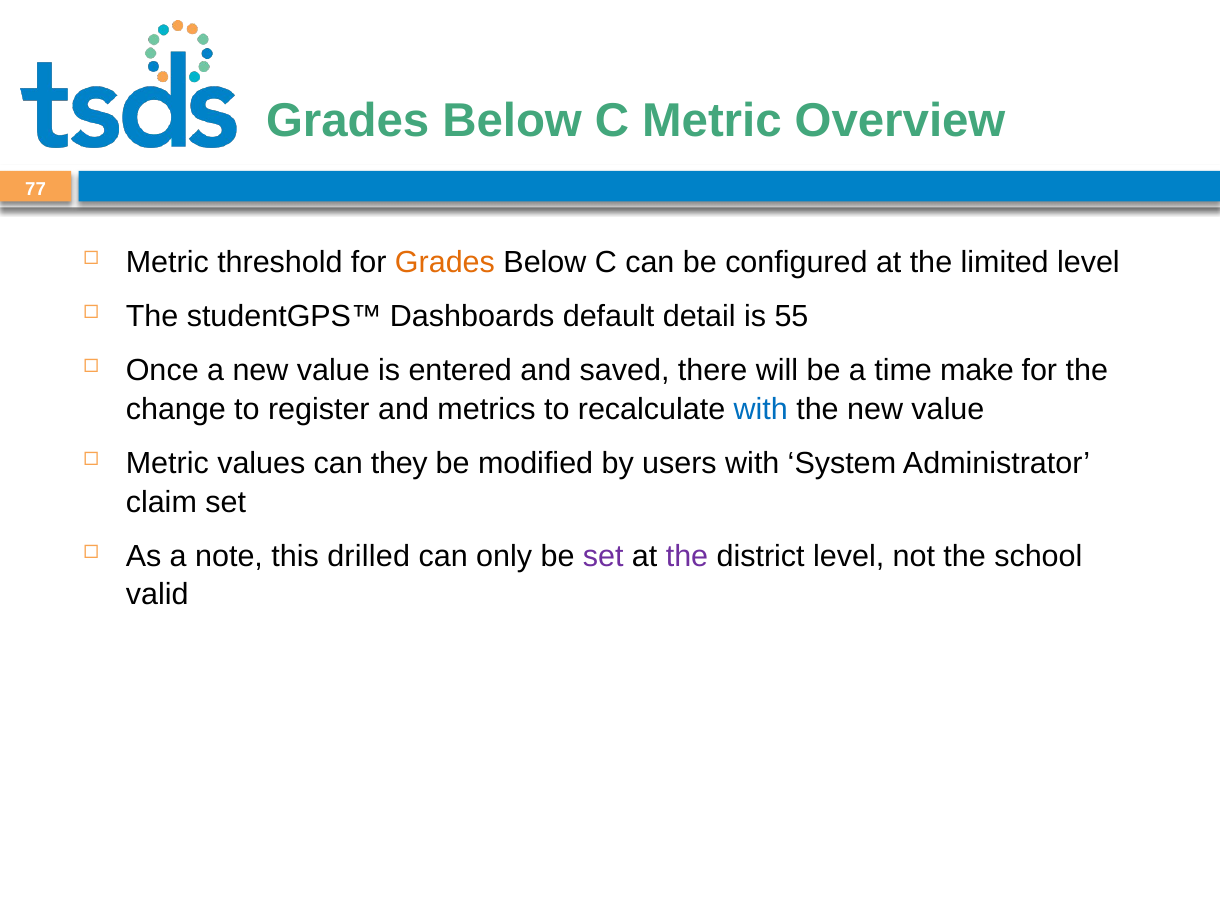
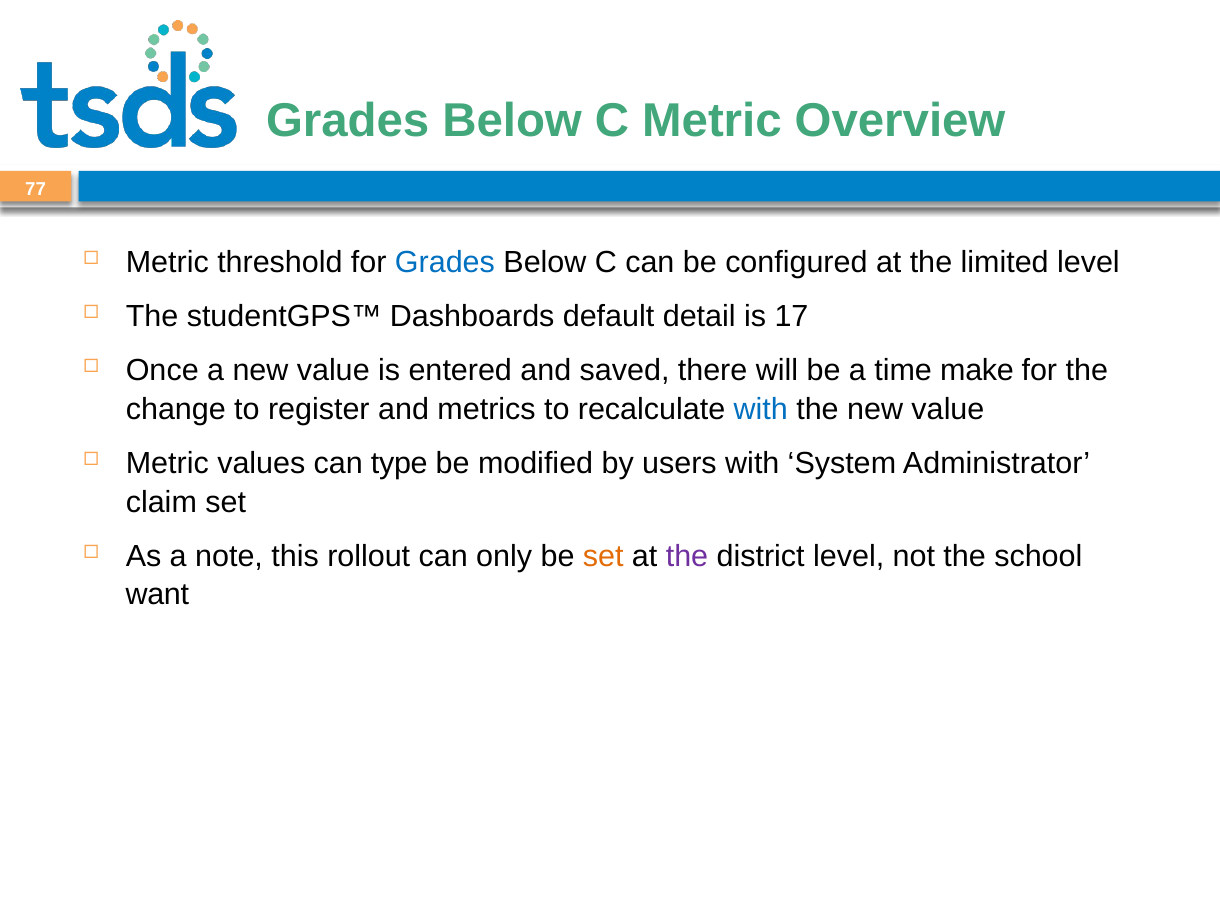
Grades at (445, 262) colour: orange -> blue
55: 55 -> 17
they: they -> type
drilled: drilled -> rollout
set at (603, 556) colour: purple -> orange
valid: valid -> want
